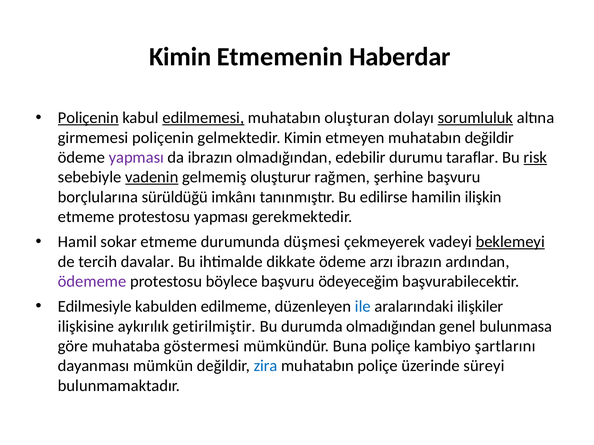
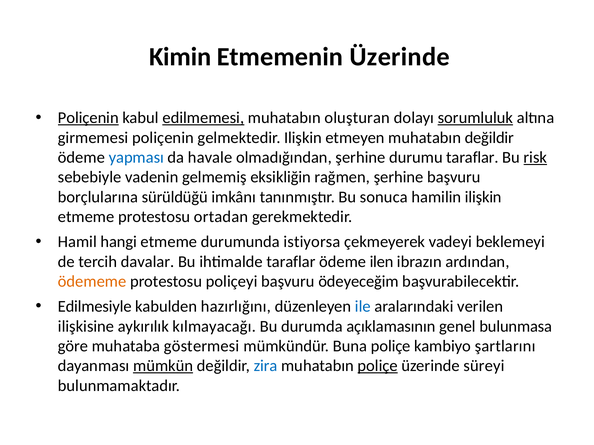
Etmemenin Haberdar: Haberdar -> Üzerinde
gelmektedir Kimin: Kimin -> Ilişkin
yapması at (136, 158) colour: purple -> blue
da ibrazın: ibrazın -> havale
olmadığından edebilir: edebilir -> şerhine
vadenin underline: present -> none
oluşturur: oluşturur -> eksikliğin
edilirse: edilirse -> sonuca
protestosu yapması: yapması -> ortadan
sokar: sokar -> hangi
düşmesi: düşmesi -> istiyorsa
beklemeyi underline: present -> none
ihtimalde dikkate: dikkate -> taraflar
arzı: arzı -> ilen
ödememe colour: purple -> orange
böylece: böylece -> poliçeyi
edilmeme: edilmeme -> hazırlığını
ilişkiler: ilişkiler -> verilen
getirilmiştir: getirilmiştir -> kılmayacağı
durumda olmadığından: olmadığından -> açıklamasının
mümkün underline: none -> present
poliçe at (378, 366) underline: none -> present
